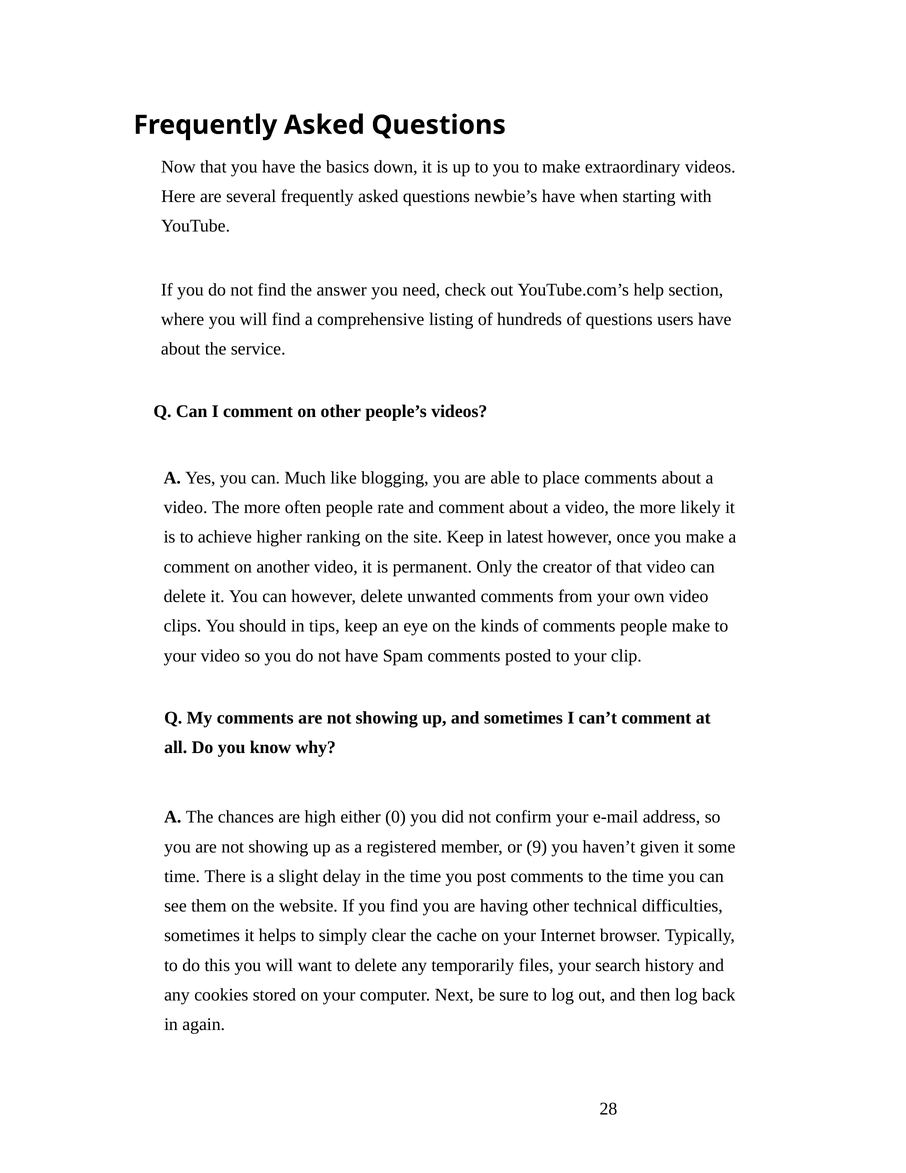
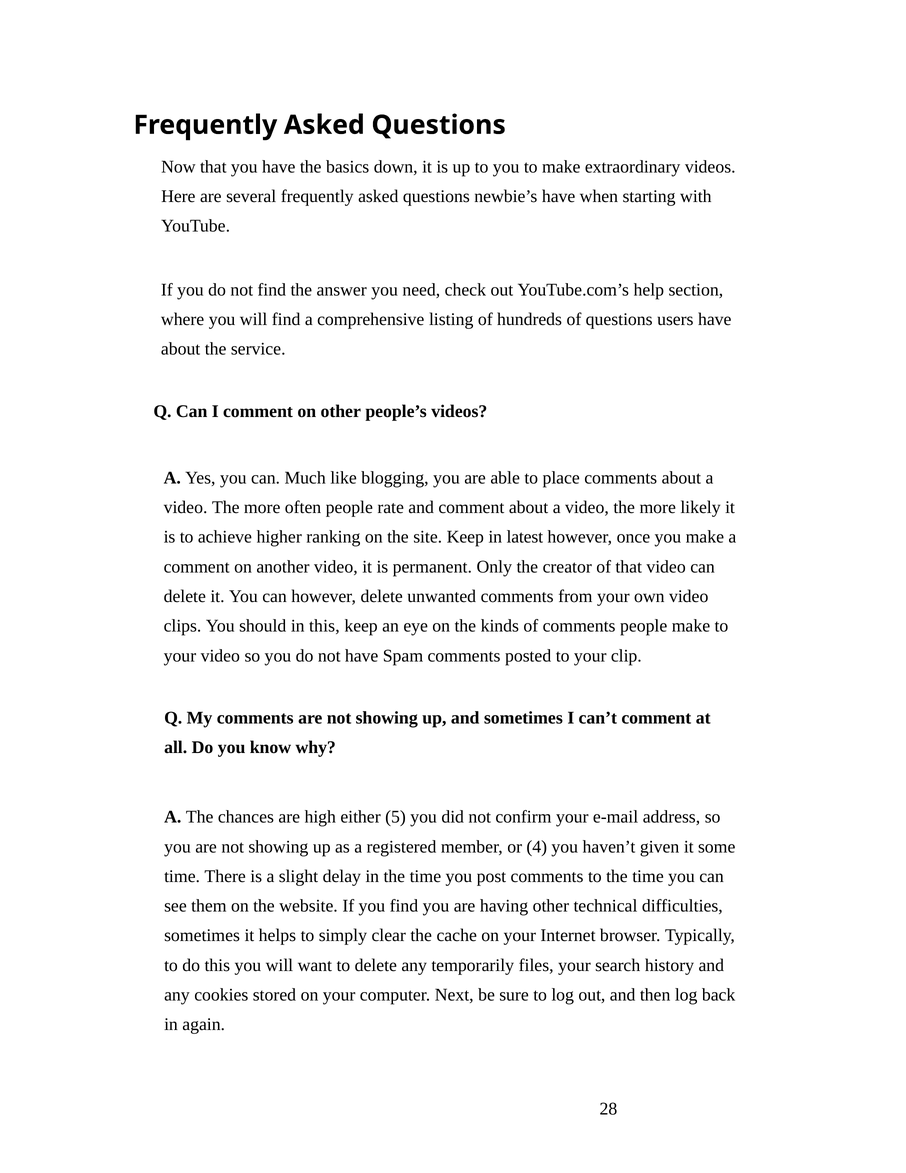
in tips: tips -> this
0: 0 -> 5
9: 9 -> 4
